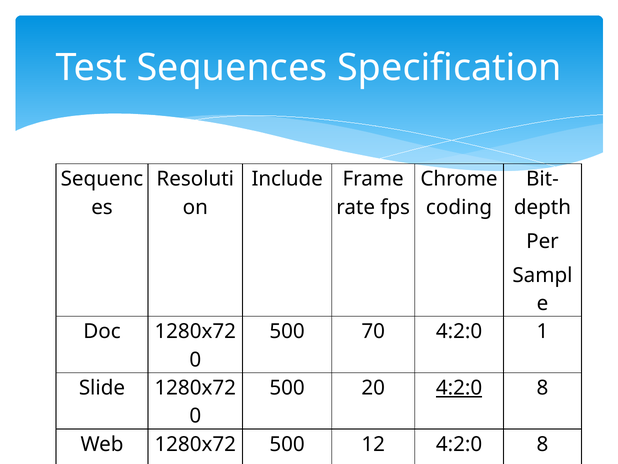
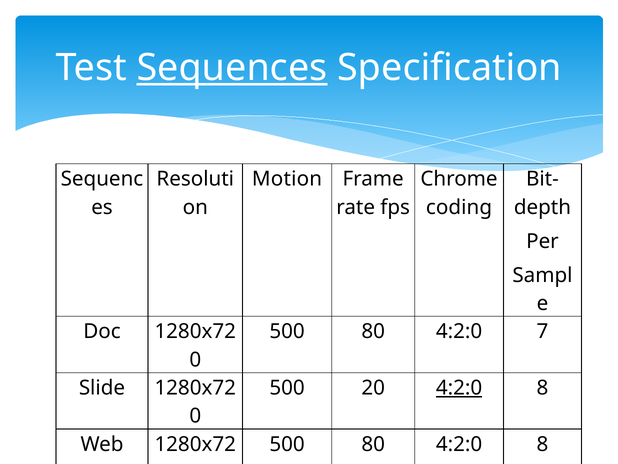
Sequences underline: none -> present
Include: Include -> Motion
70 at (373, 331): 70 -> 80
1: 1 -> 7
12 at (373, 444): 12 -> 80
